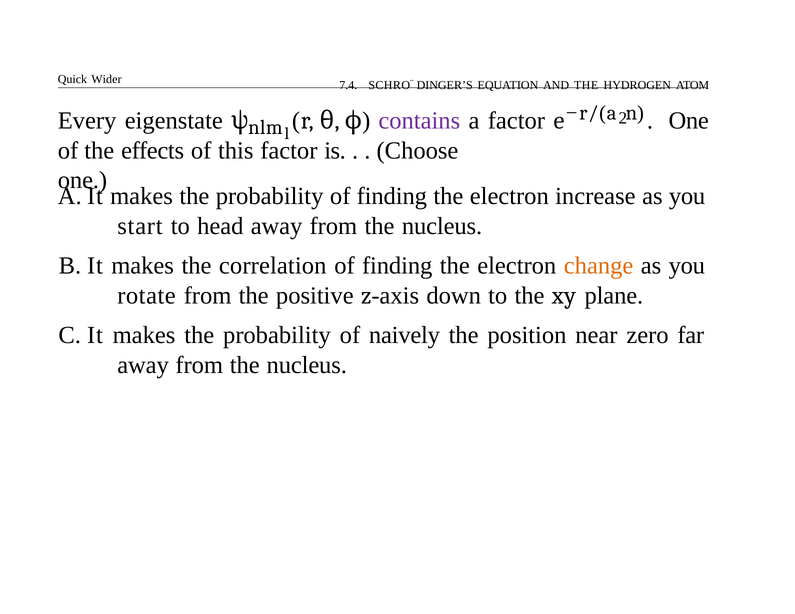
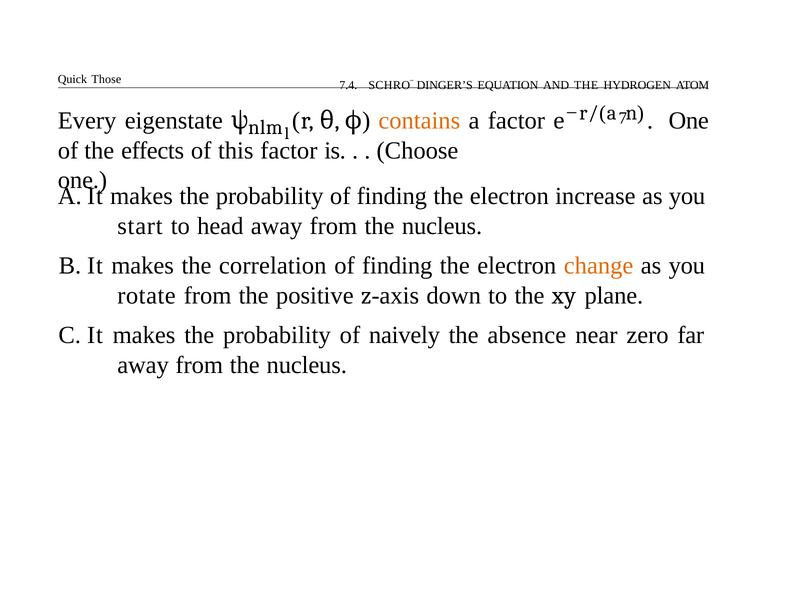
Wider: Wider -> Those
contains colour: purple -> orange
2: 2 -> 7
position: position -> absence
